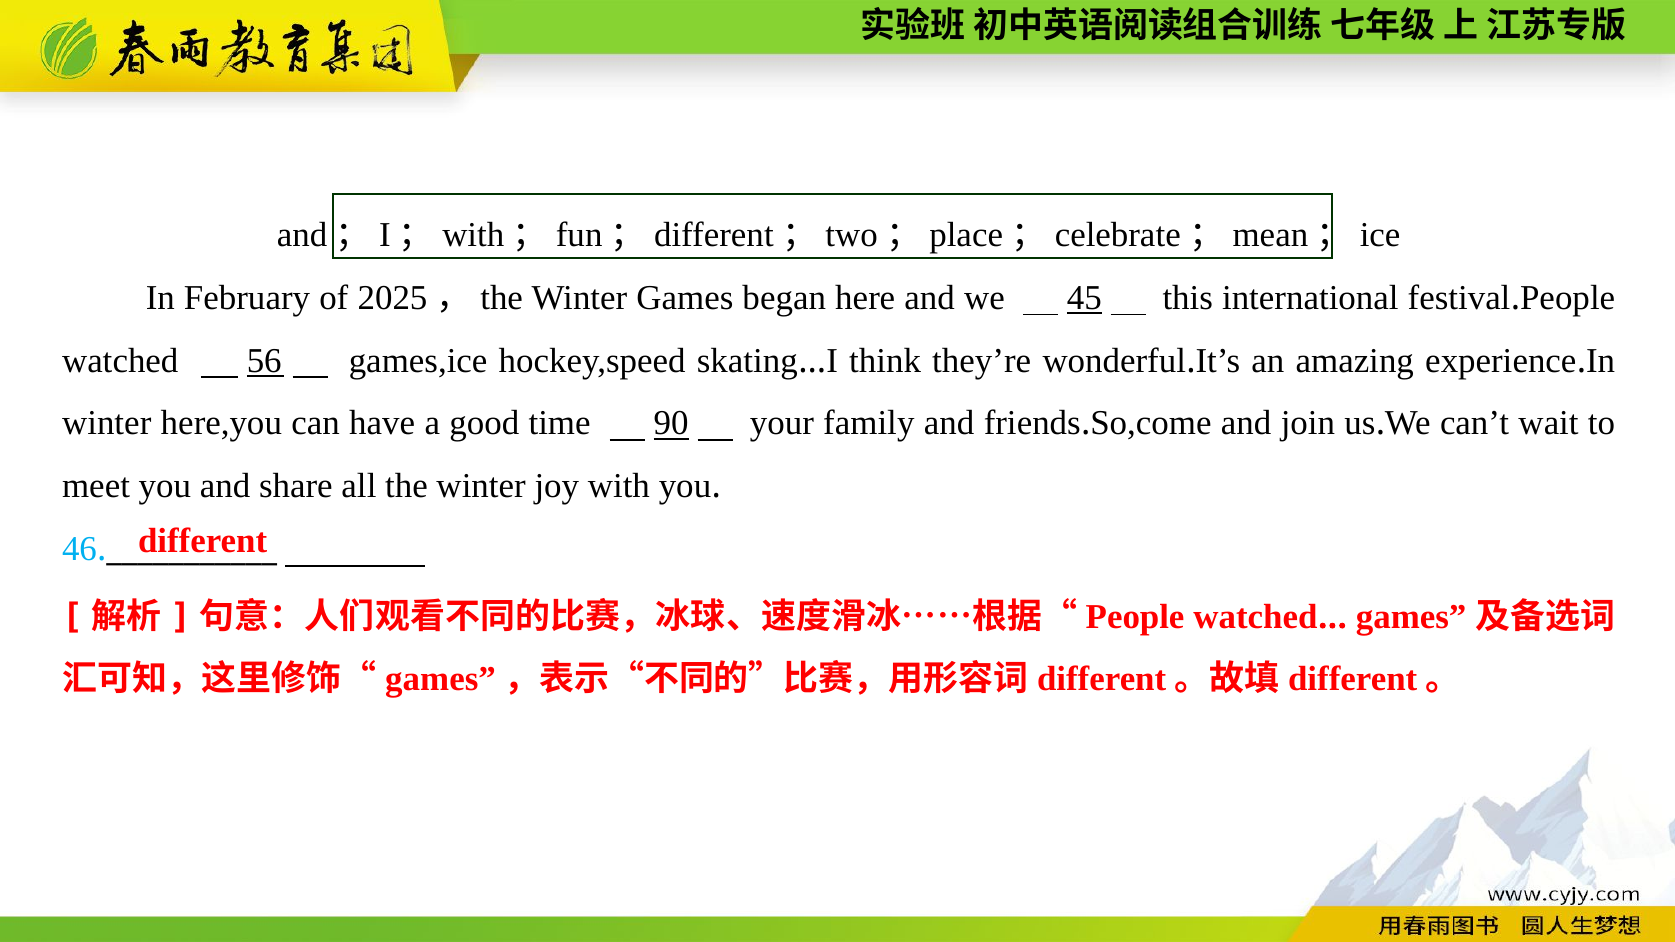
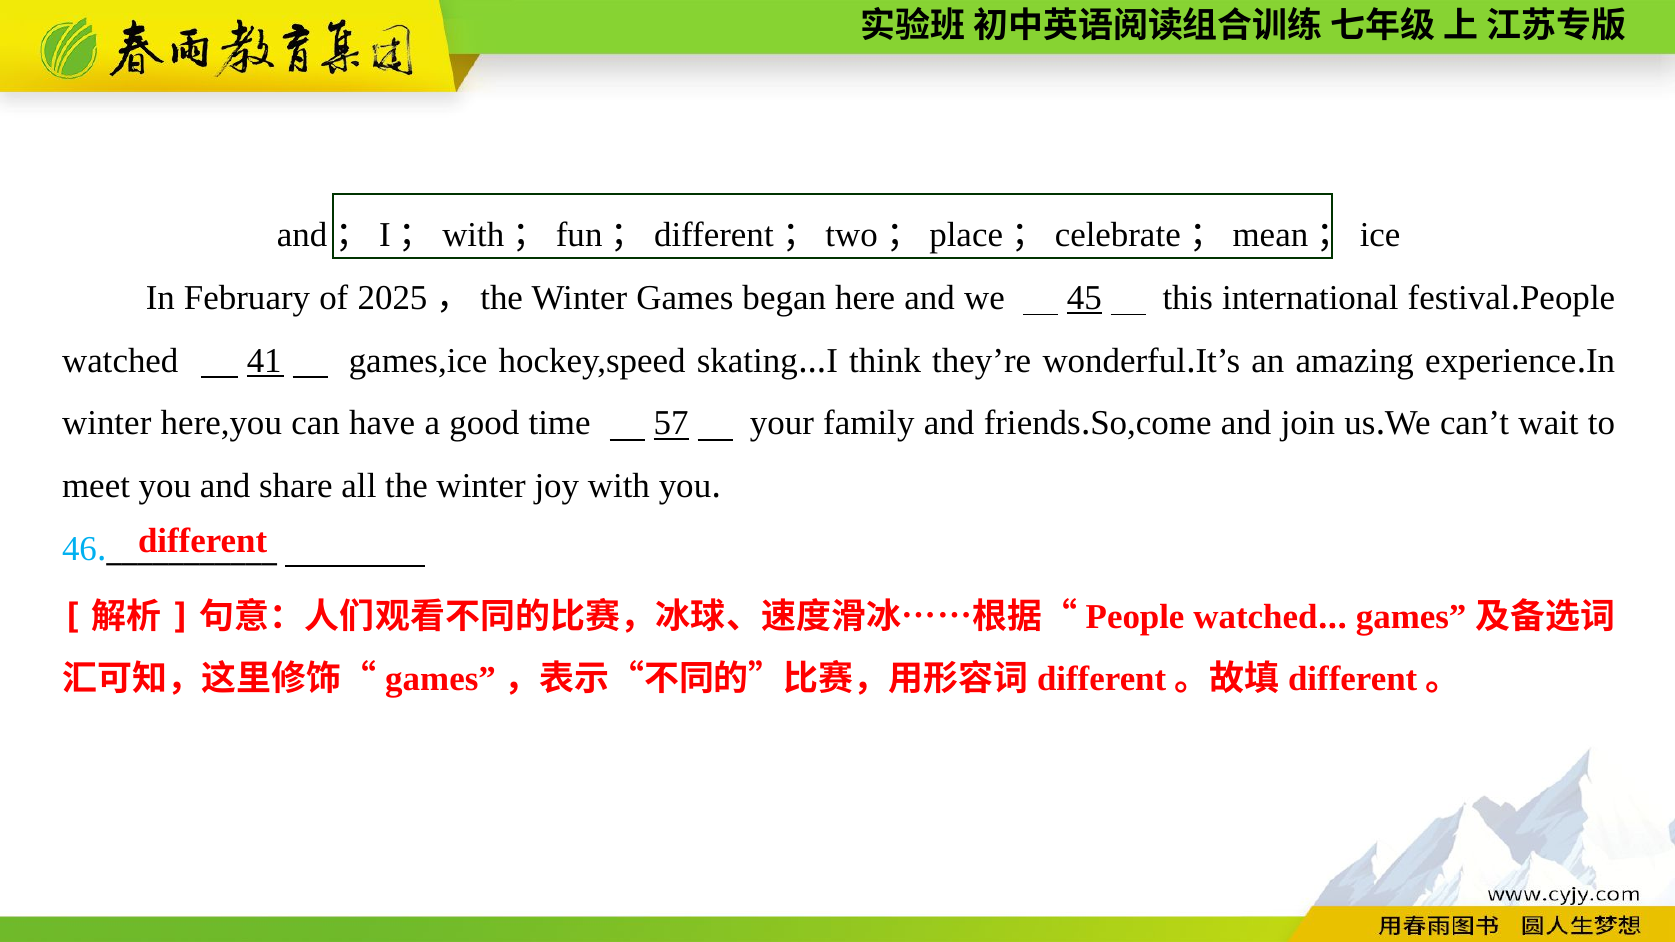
56: 56 -> 41
90: 90 -> 57
